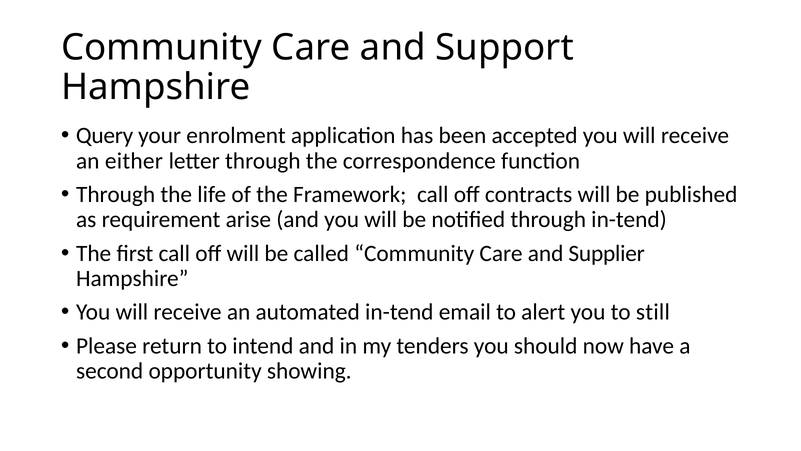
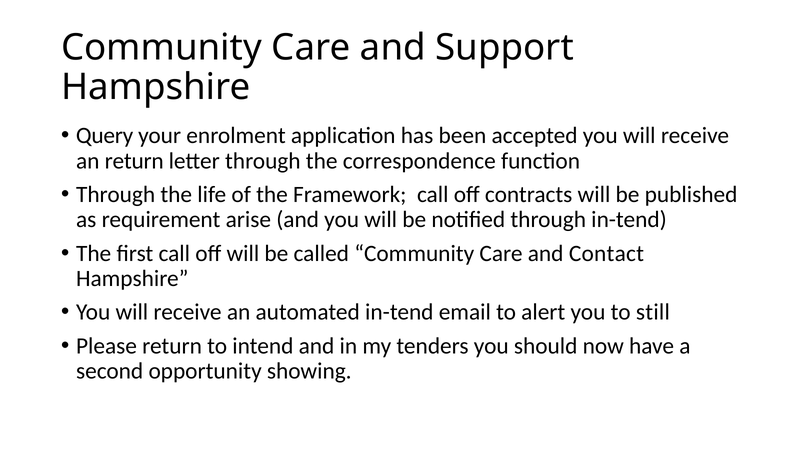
an either: either -> return
Supplier: Supplier -> Contact
